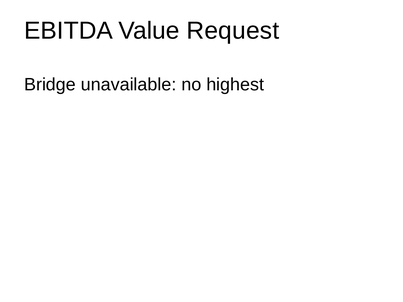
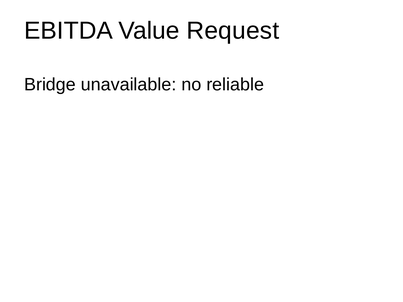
highest: highest -> reliable
